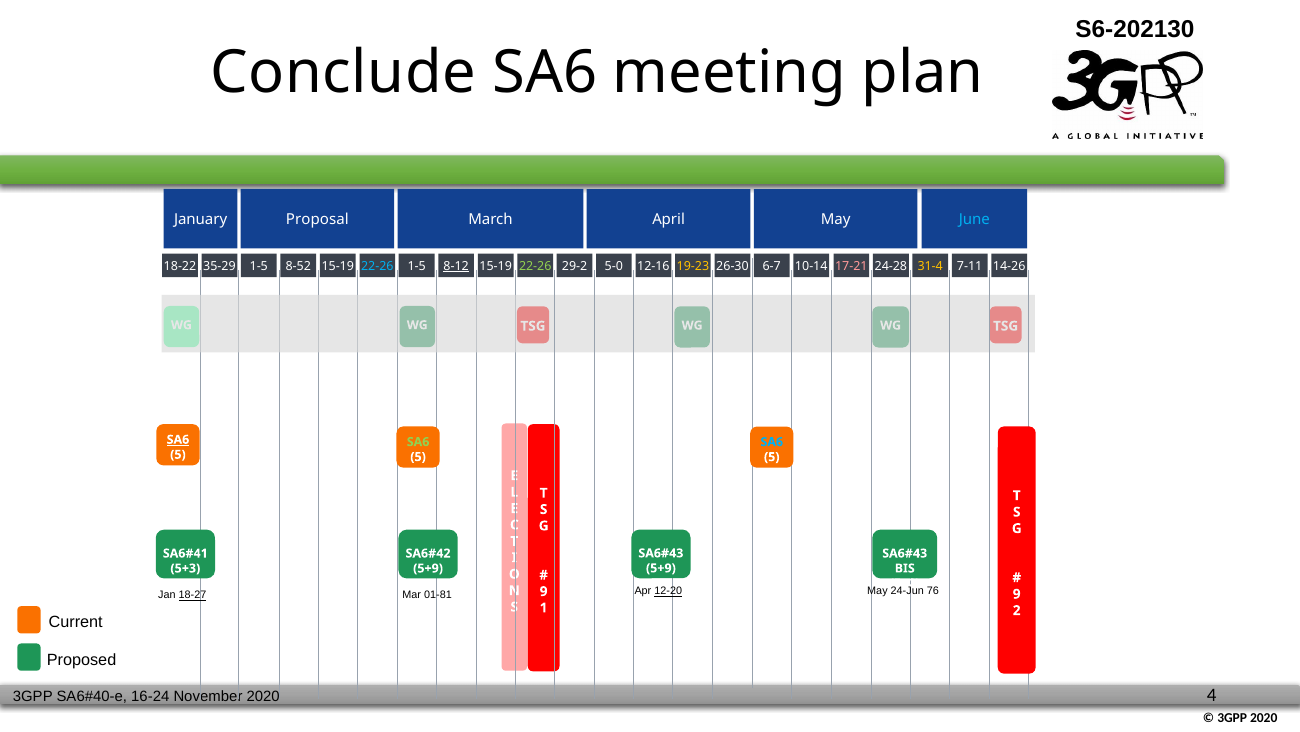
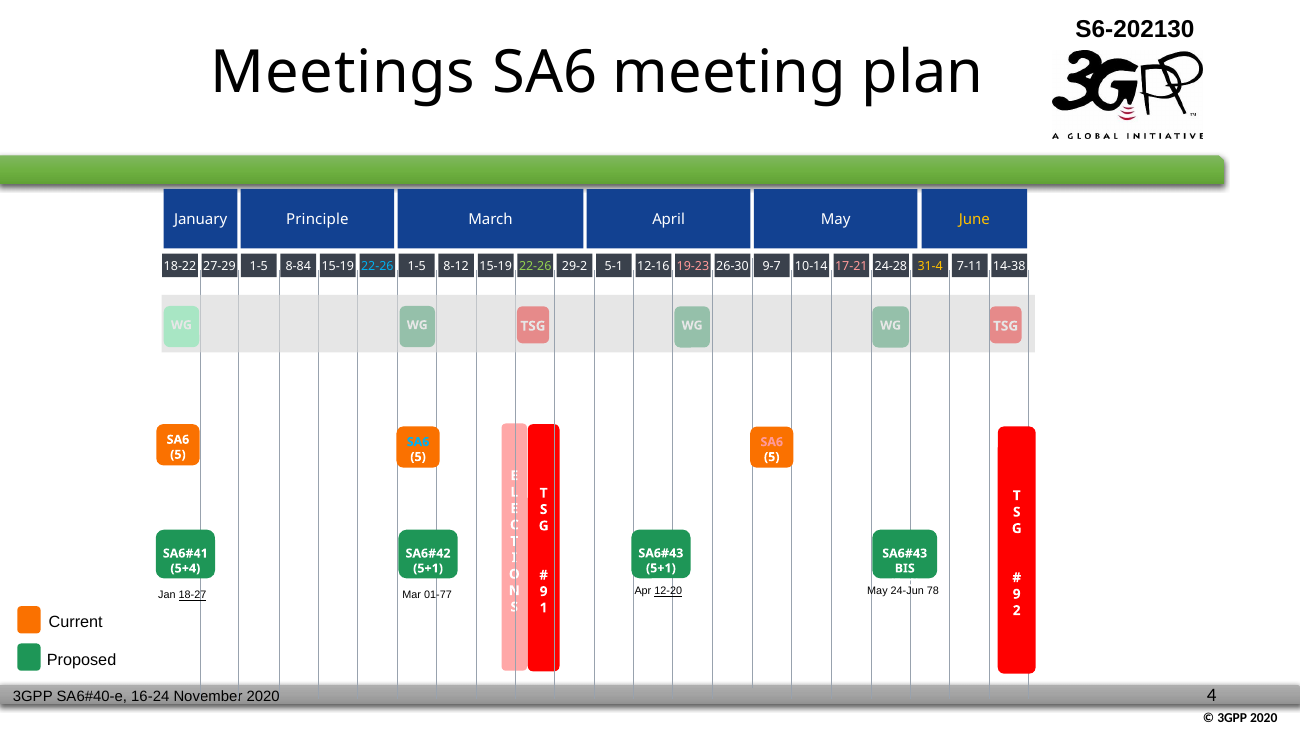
Conclude: Conclude -> Meetings
Proposal: Proposal -> Principle
June colour: light blue -> yellow
35-29: 35-29 -> 27-29
8-52: 8-52 -> 8-84
8-12 underline: present -> none
5-0: 5-0 -> 5-1
19-23 colour: yellow -> pink
6-7: 6-7 -> 9-7
14-26: 14-26 -> 14-38
SA6 at (178, 439) underline: present -> none
SA6 at (418, 441) colour: light green -> light blue
SA6 at (772, 442) colour: light blue -> pink
5+9 at (661, 568): 5+9 -> 5+1
5+3: 5+3 -> 5+4
5+9 at (428, 568): 5+9 -> 5+1
01-81: 01-81 -> 01-77
76: 76 -> 78
